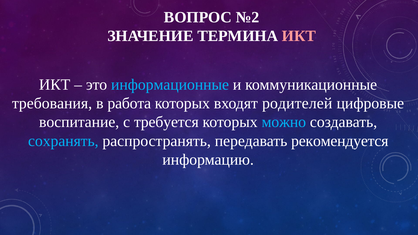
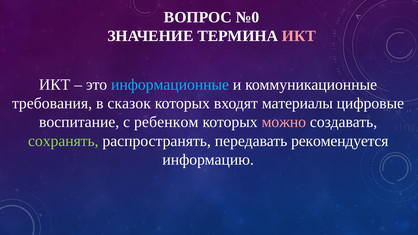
№2: №2 -> №0
работа: работа -> сказок
родителей: родителей -> материалы
требуется: требуется -> ребенком
можно colour: light blue -> pink
сохранять colour: light blue -> light green
